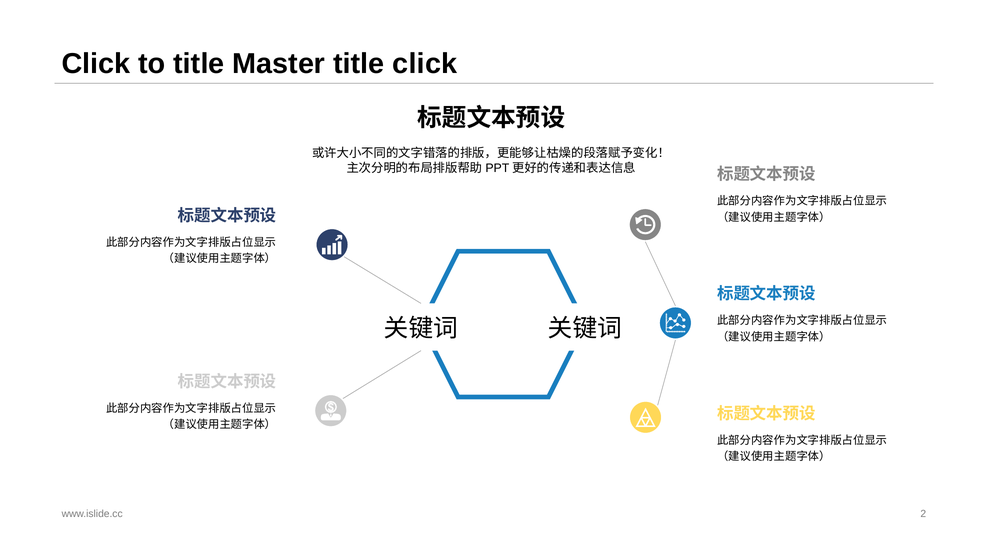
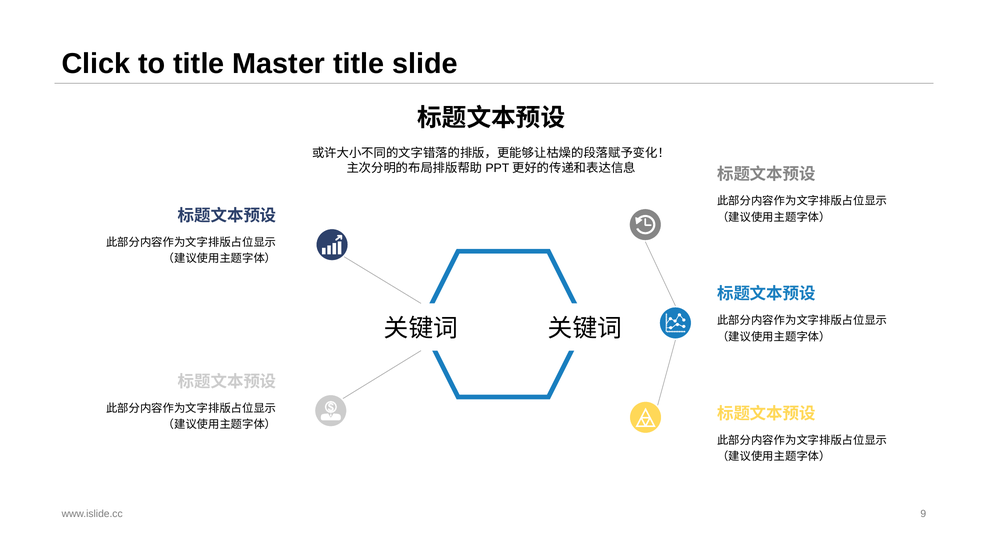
title click: click -> slide
2: 2 -> 9
